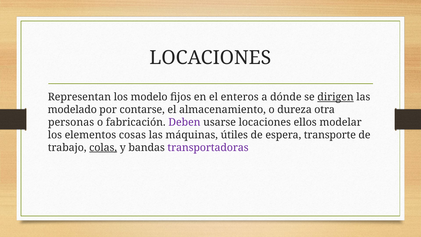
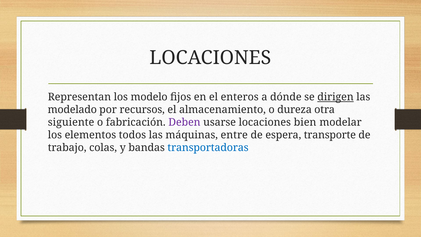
contarse: contarse -> recursos
personas: personas -> siguiente
ellos: ellos -> bien
cosas: cosas -> todos
útiles: útiles -> entre
colas underline: present -> none
transportadoras colour: purple -> blue
